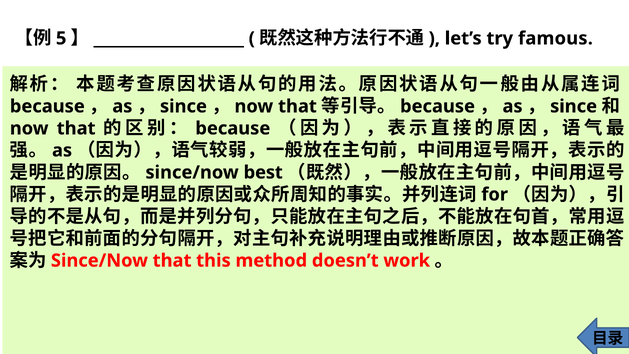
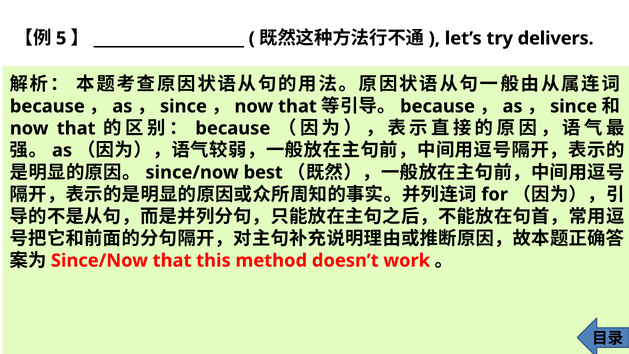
famous: famous -> delivers
